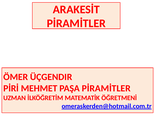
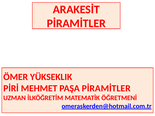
ÜÇGENDIR: ÜÇGENDIR -> YÜKSEKLIK
